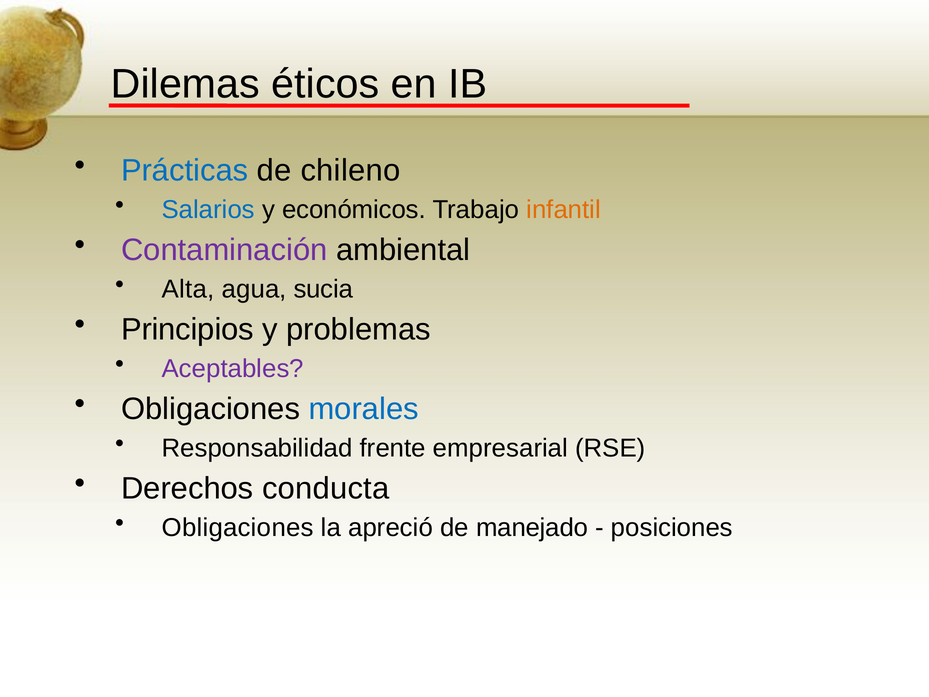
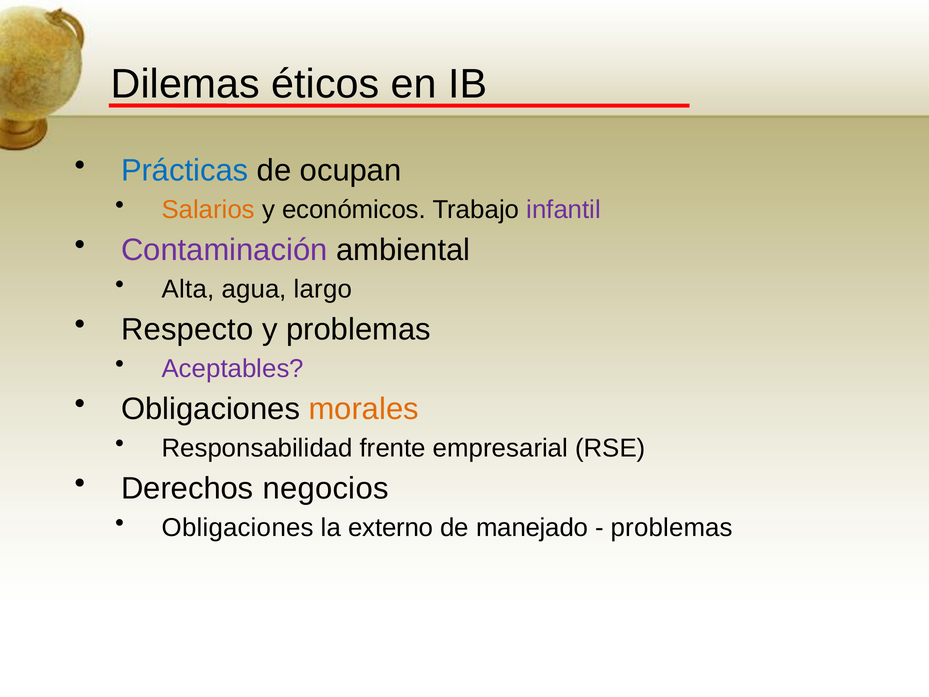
chileno: chileno -> ocupan
Salarios colour: blue -> orange
infantil colour: orange -> purple
sucia: sucia -> largo
Principios: Principios -> Respecto
morales colour: blue -> orange
conducta: conducta -> negocios
apreció: apreció -> externo
posiciones at (672, 527): posiciones -> problemas
